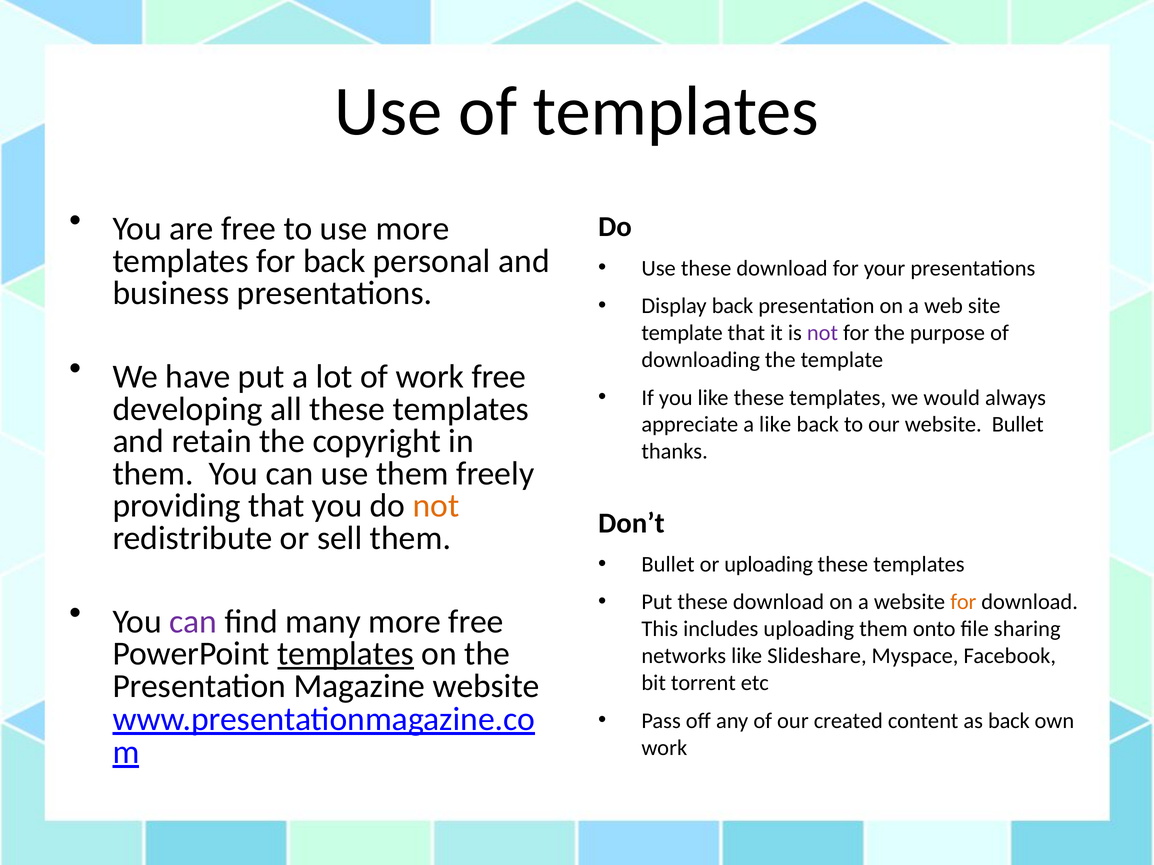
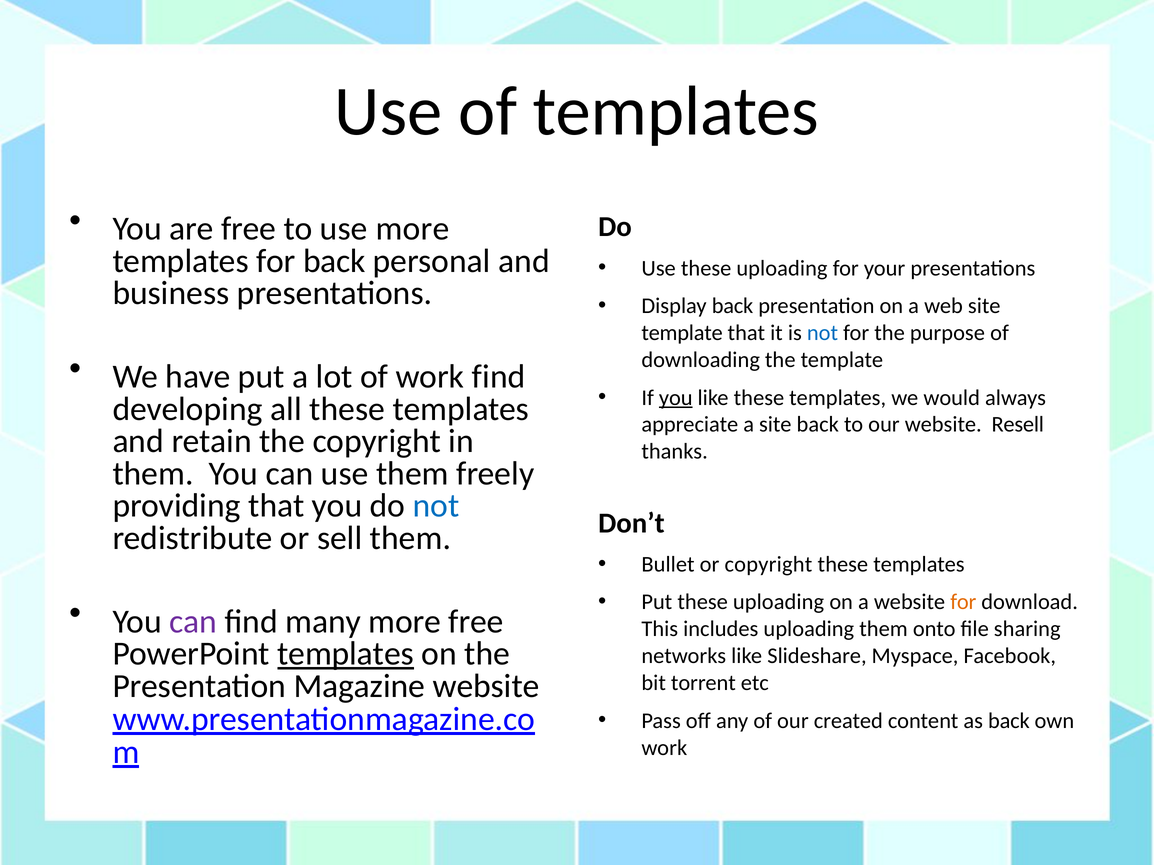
Use these download: download -> uploading
not at (822, 333) colour: purple -> blue
work free: free -> find
you at (676, 398) underline: none -> present
a like: like -> site
website Bullet: Bullet -> Resell
not at (436, 506) colour: orange -> blue
or uploading: uploading -> copyright
Put these download: download -> uploading
